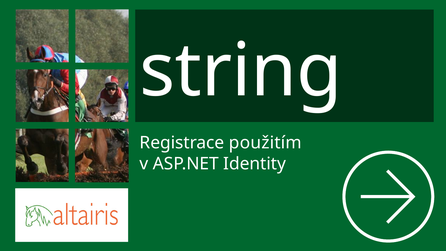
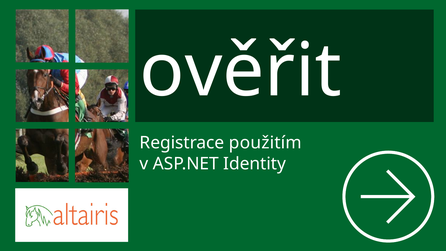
string: string -> ověřit
